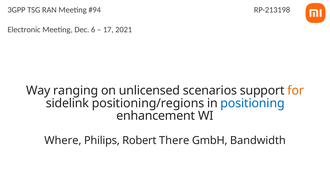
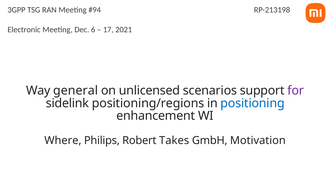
ranging: ranging -> general
for colour: orange -> purple
There: There -> Takes
Bandwidth: Bandwidth -> Motivation
